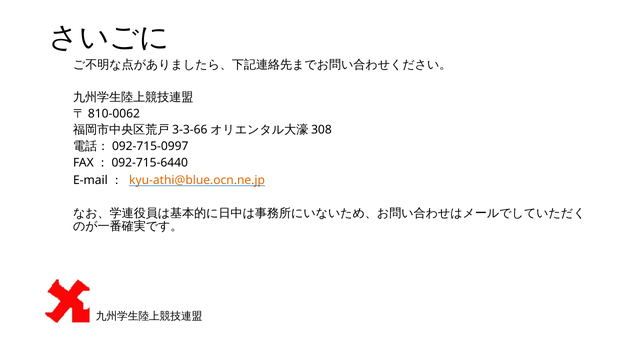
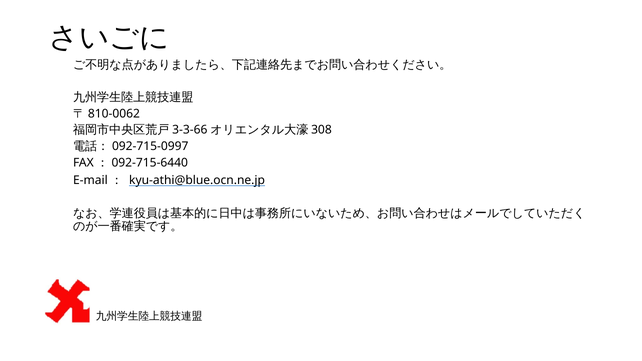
kyu-athi@blue.ocn.ne.jp colour: orange -> black
